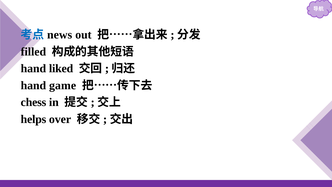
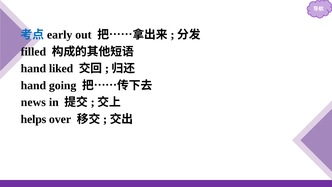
news: news -> early
game: game -> going
chess: chess -> news
